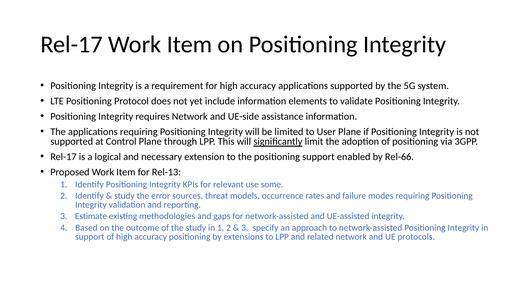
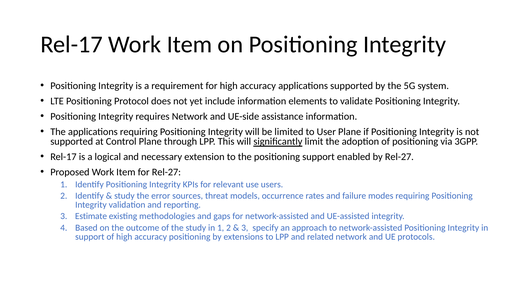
by Rel-66: Rel-66 -> Rel-27
for Rel-13: Rel-13 -> Rel-27
some: some -> users
